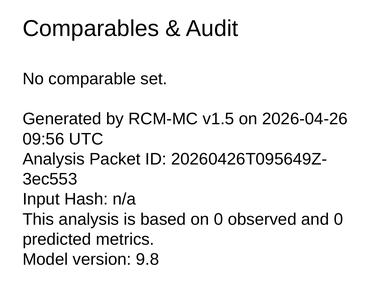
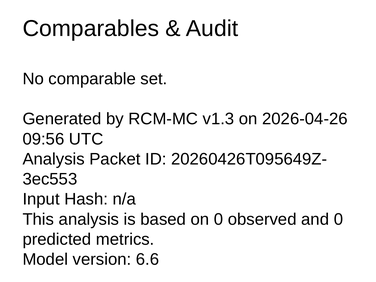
v1.5: v1.5 -> v1.3
9.8: 9.8 -> 6.6
